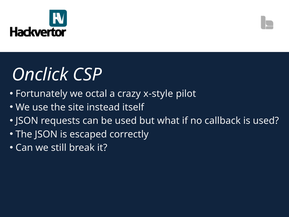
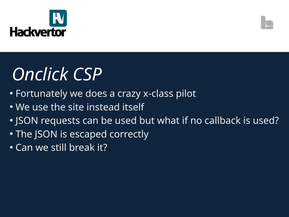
octal: octal -> does
x-style: x-style -> x-class
